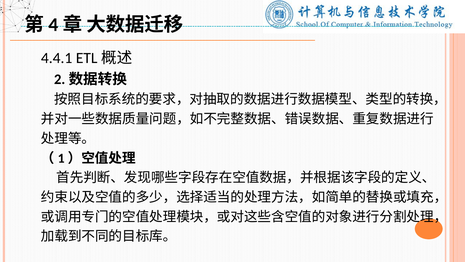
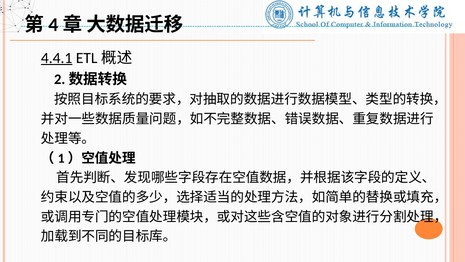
4.4.1 underline: none -> present
